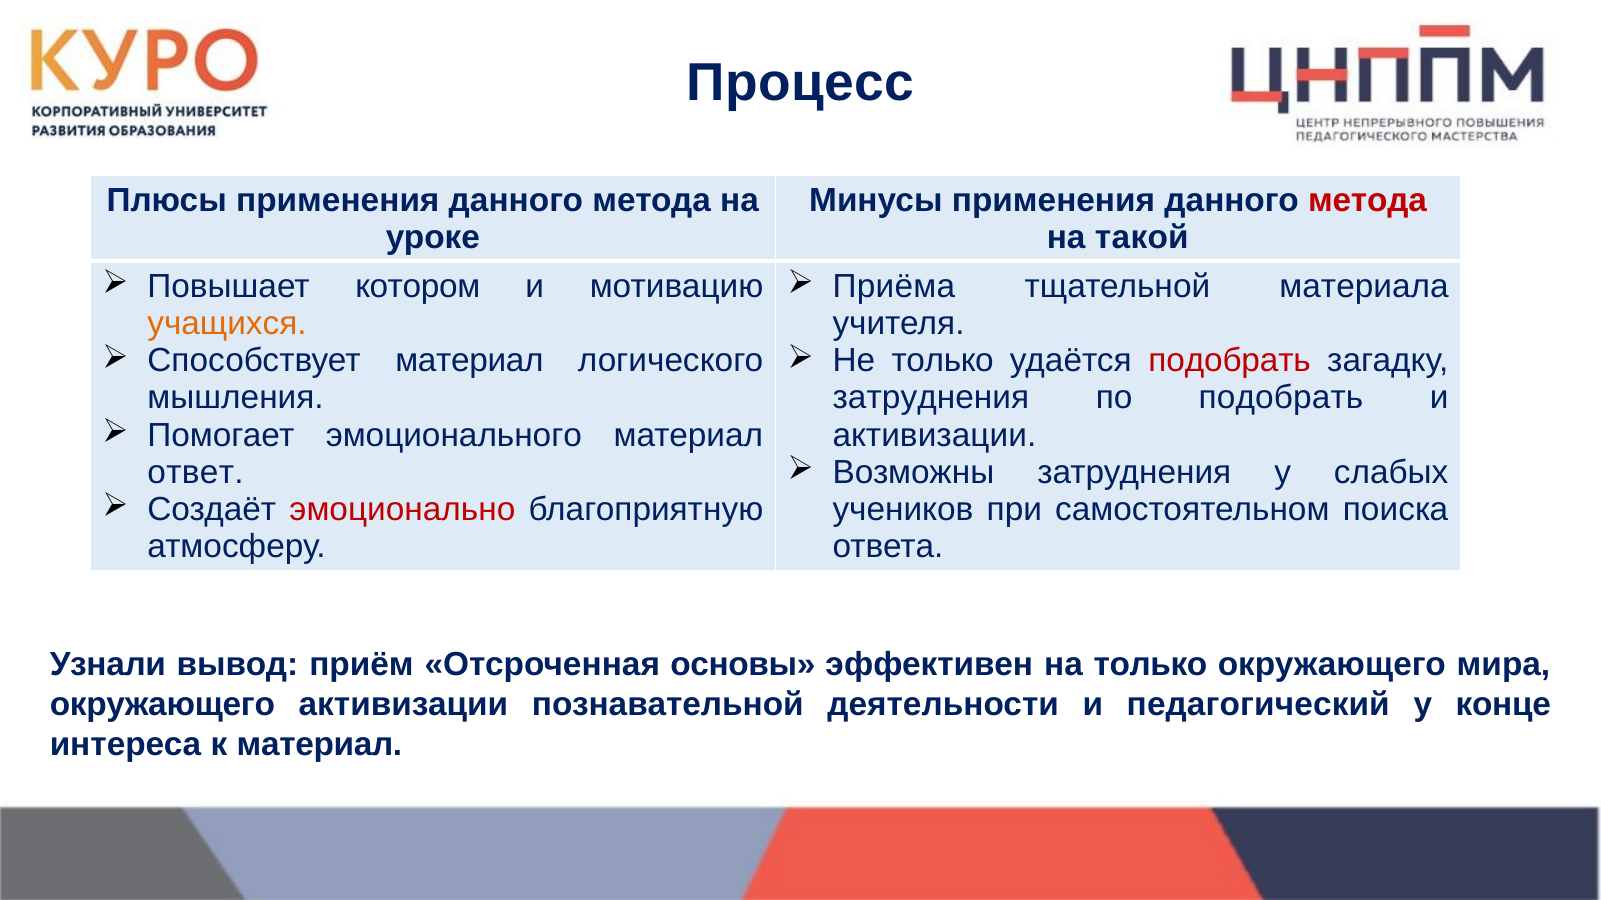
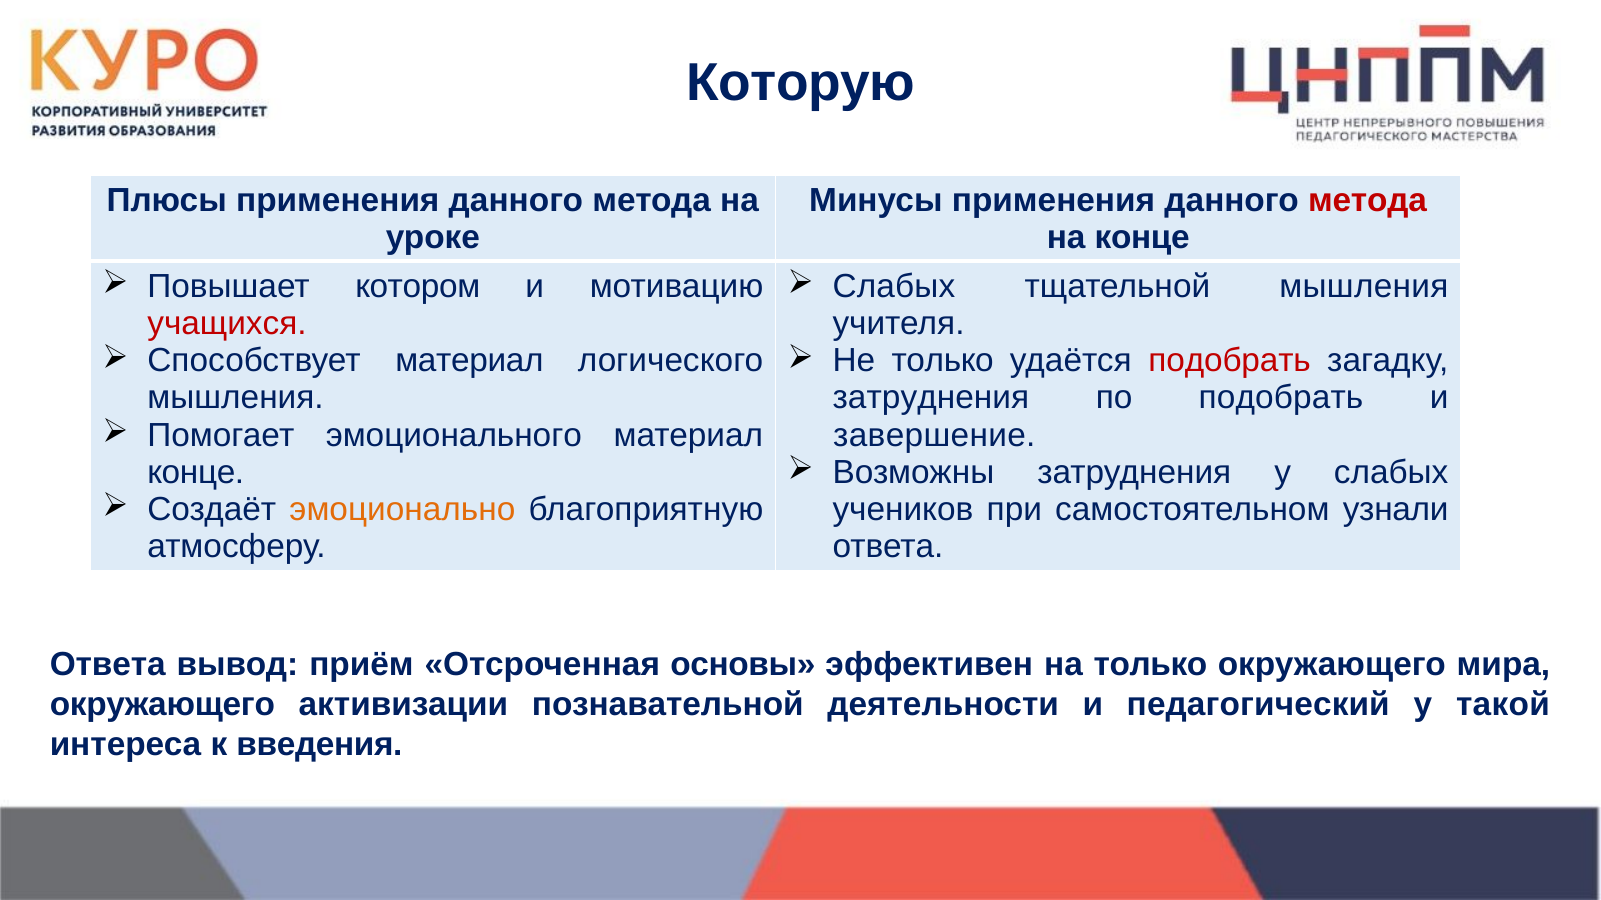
Процесс: Процесс -> Которую
на такой: такой -> конце
Приёма at (894, 287): Приёма -> Слабых
тщательной материала: материала -> мышления
учащихся colour: orange -> red
активизации at (934, 435): активизации -> завершение
ответ at (196, 473): ответ -> конце
эмоционально colour: red -> orange
поиска: поиска -> узнали
Узнали at (108, 665): Узнали -> Ответа
конце: конце -> такой
к материал: материал -> введения
